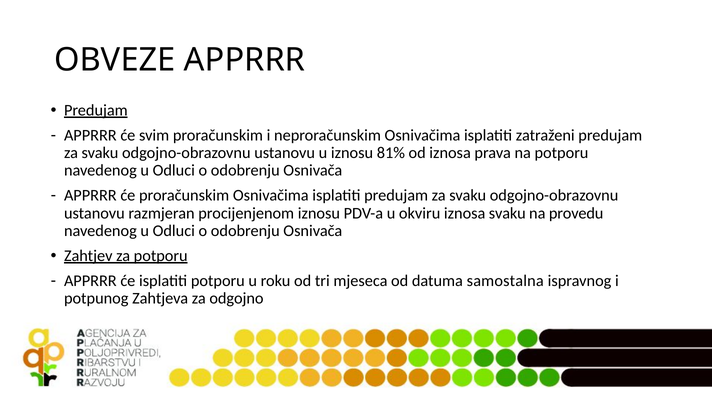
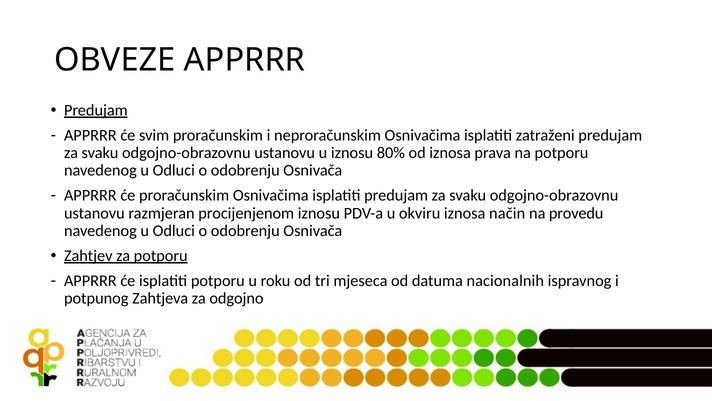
81%: 81% -> 80%
iznosa svaku: svaku -> način
samostalna: samostalna -> nacionalnih
